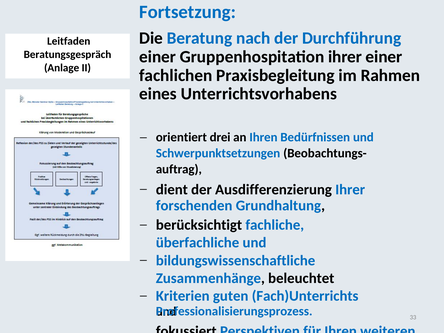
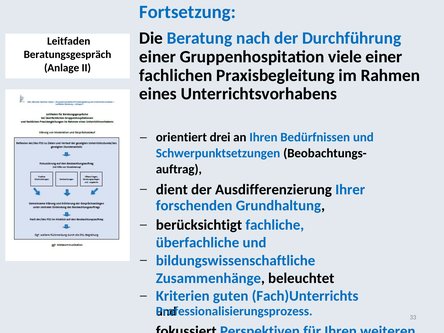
Gruppenhospitation ihrer: ihrer -> viele
